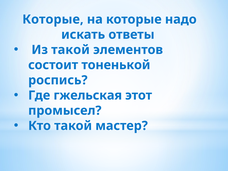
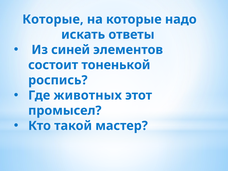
Из такой: такой -> синей
гжельская: гжельская -> животных
